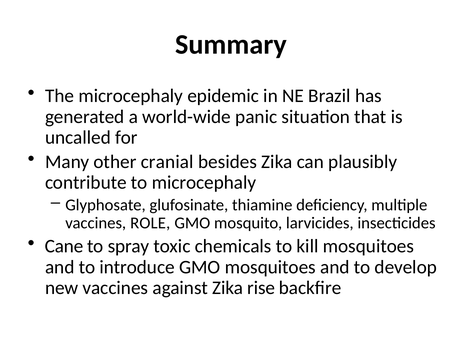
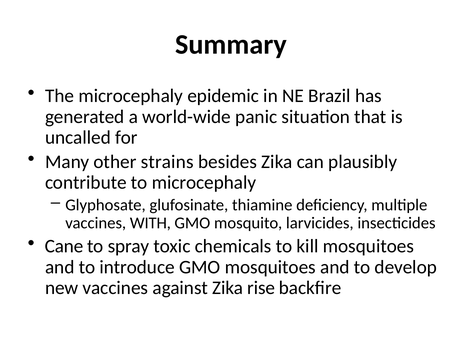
cranial: cranial -> strains
ROLE: ROLE -> WITH
